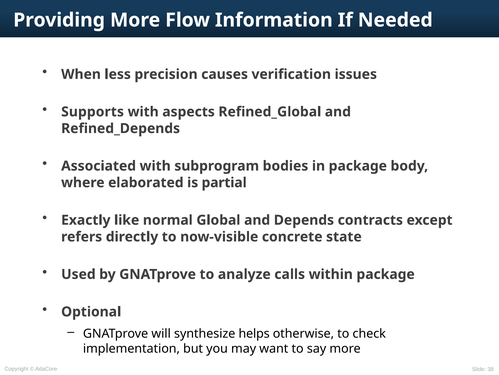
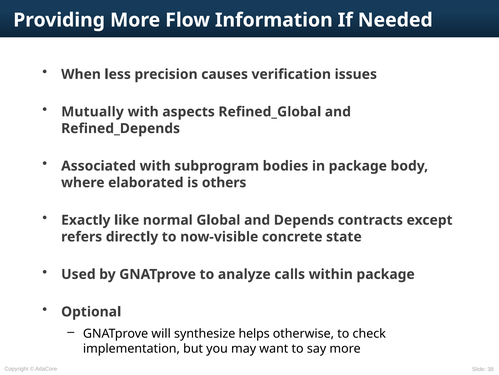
Supports: Supports -> Mutually
partial: partial -> others
